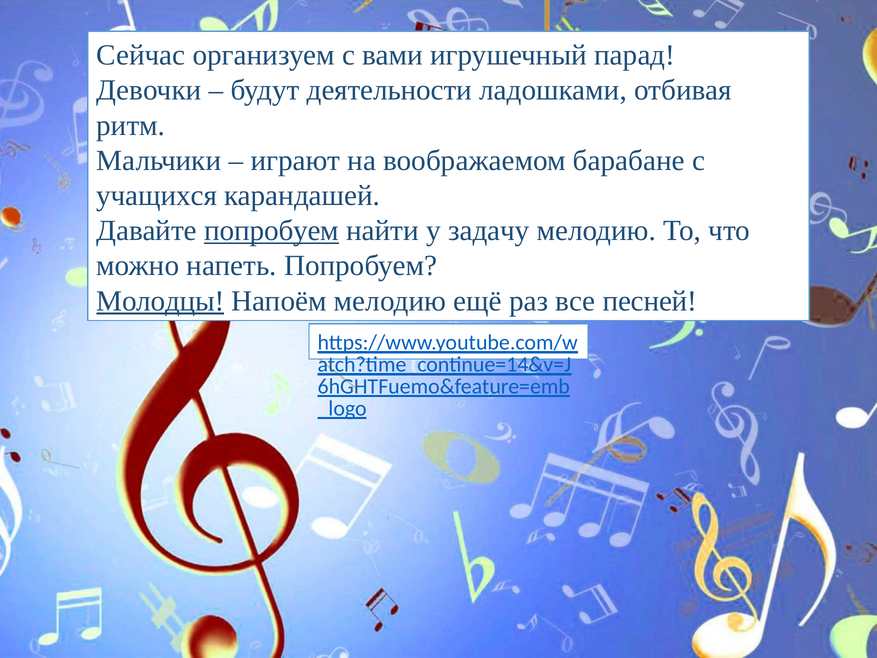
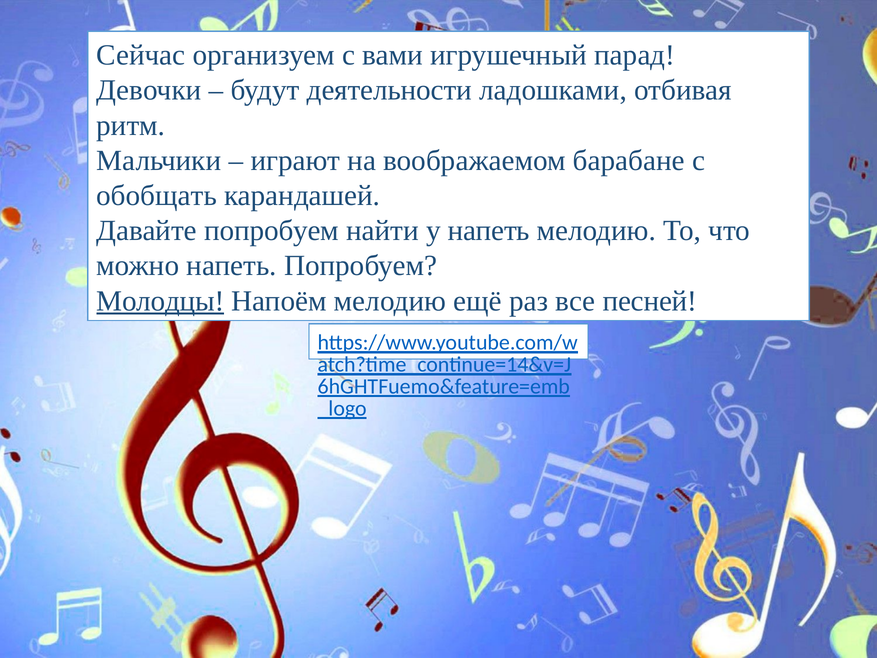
учащихся: учащихся -> обобщать
попробуем at (272, 231) underline: present -> none
у задачу: задачу -> напеть
